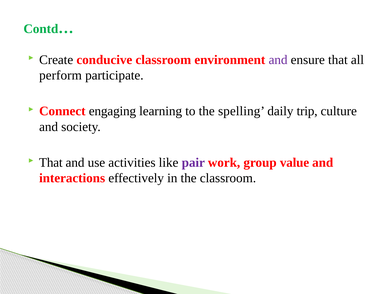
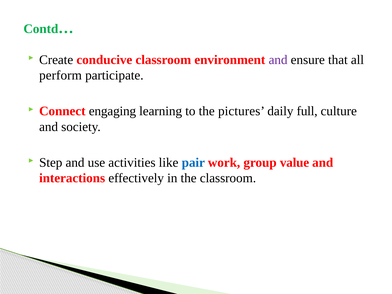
spelling: spelling -> pictures
trip: trip -> full
That at (51, 162): That -> Step
pair colour: purple -> blue
